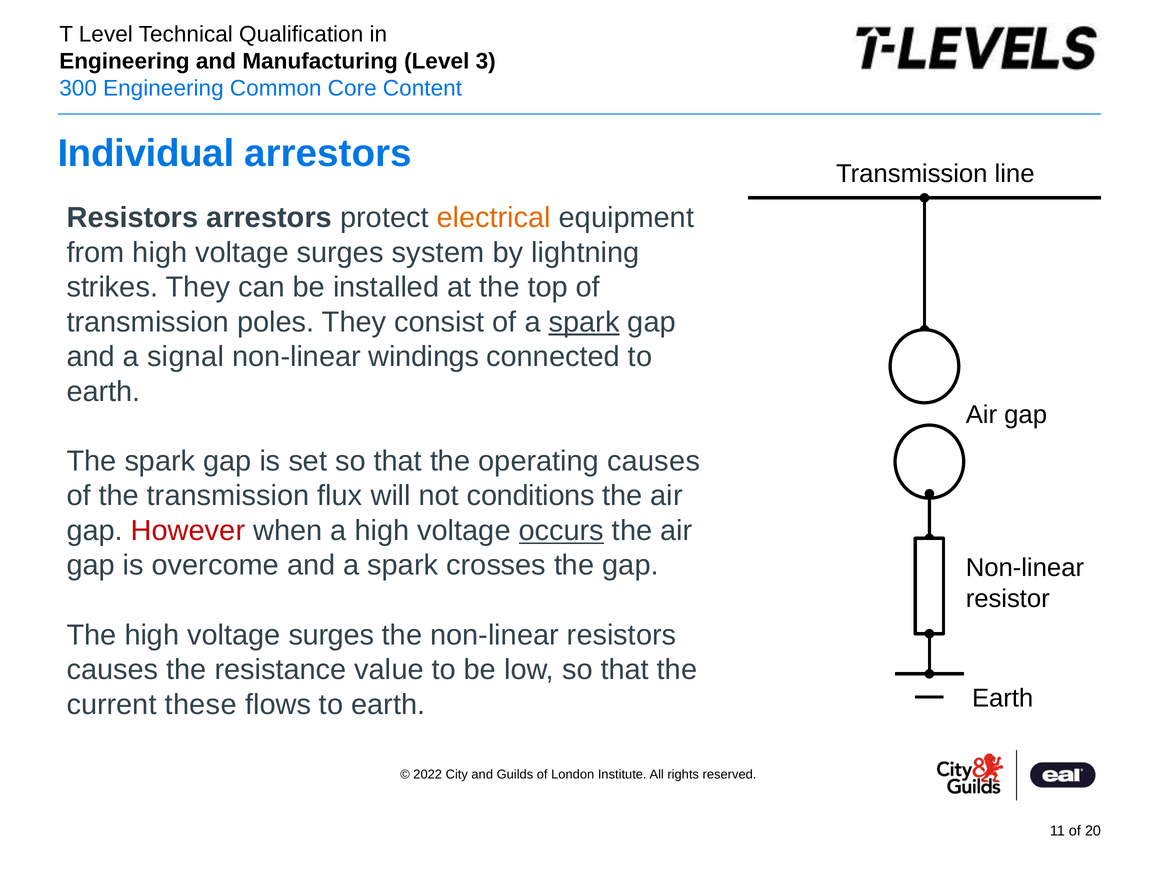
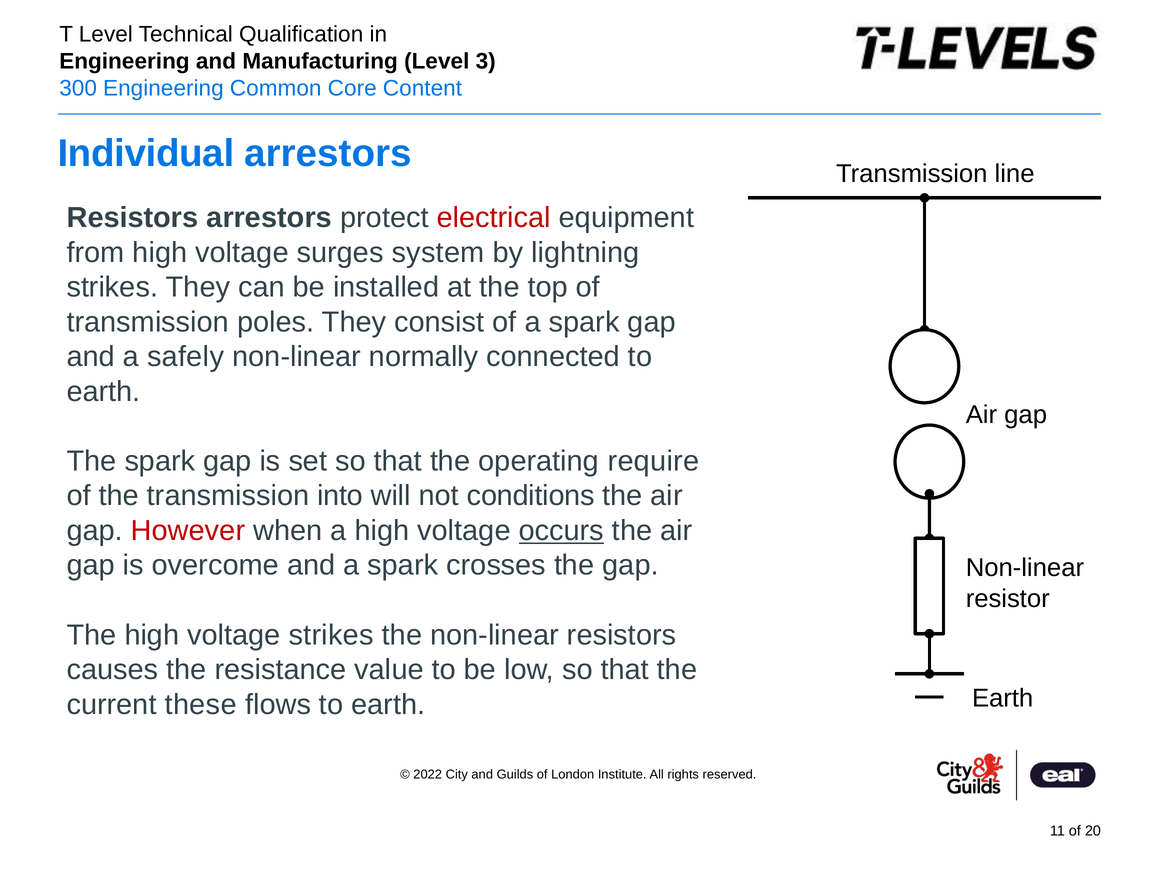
electrical colour: orange -> red
spark at (584, 322) underline: present -> none
signal: signal -> safely
windings: windings -> normally
operating causes: causes -> require
flux: flux -> into
The high voltage surges: surges -> strikes
